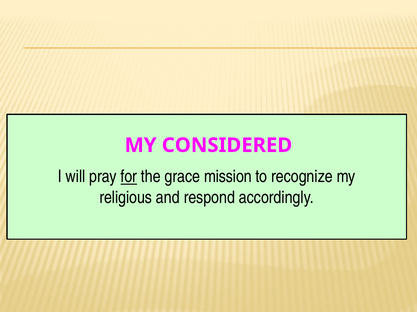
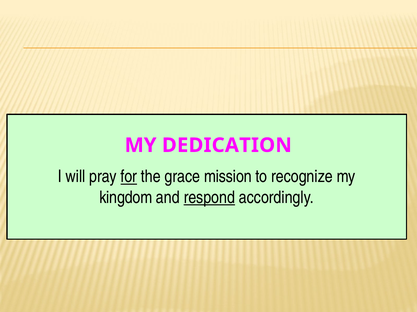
CONSIDERED: CONSIDERED -> DEDICATION
religious: religious -> kingdom
respond underline: none -> present
